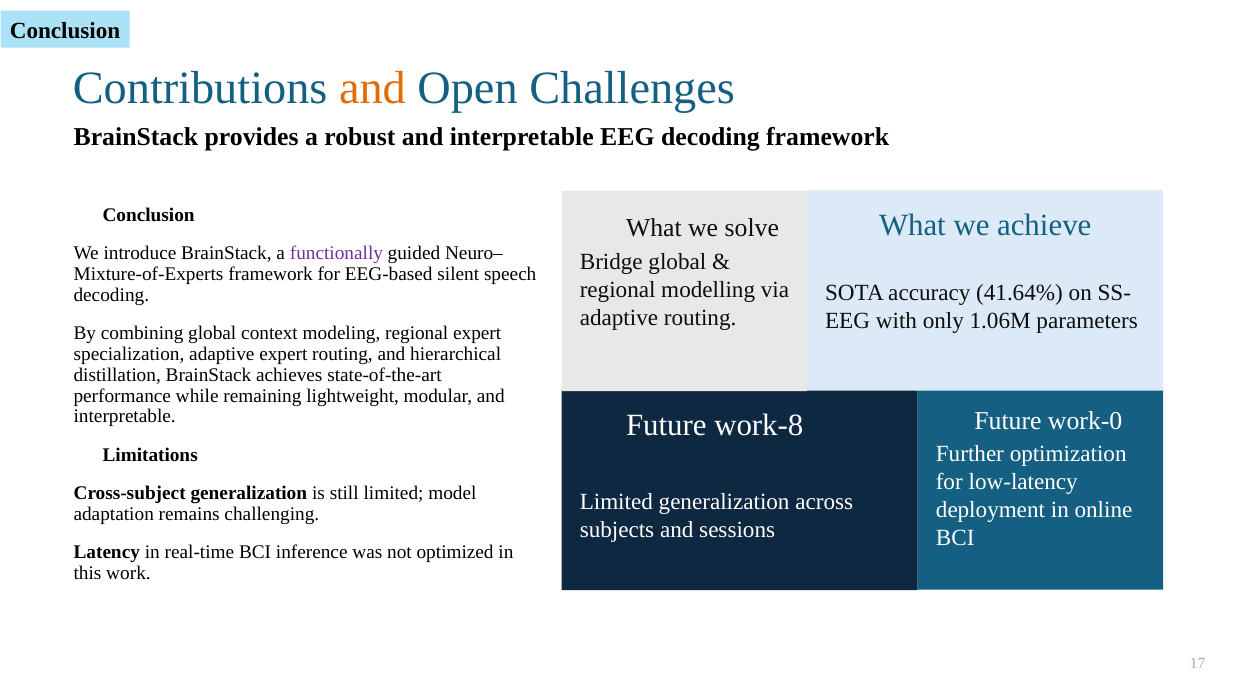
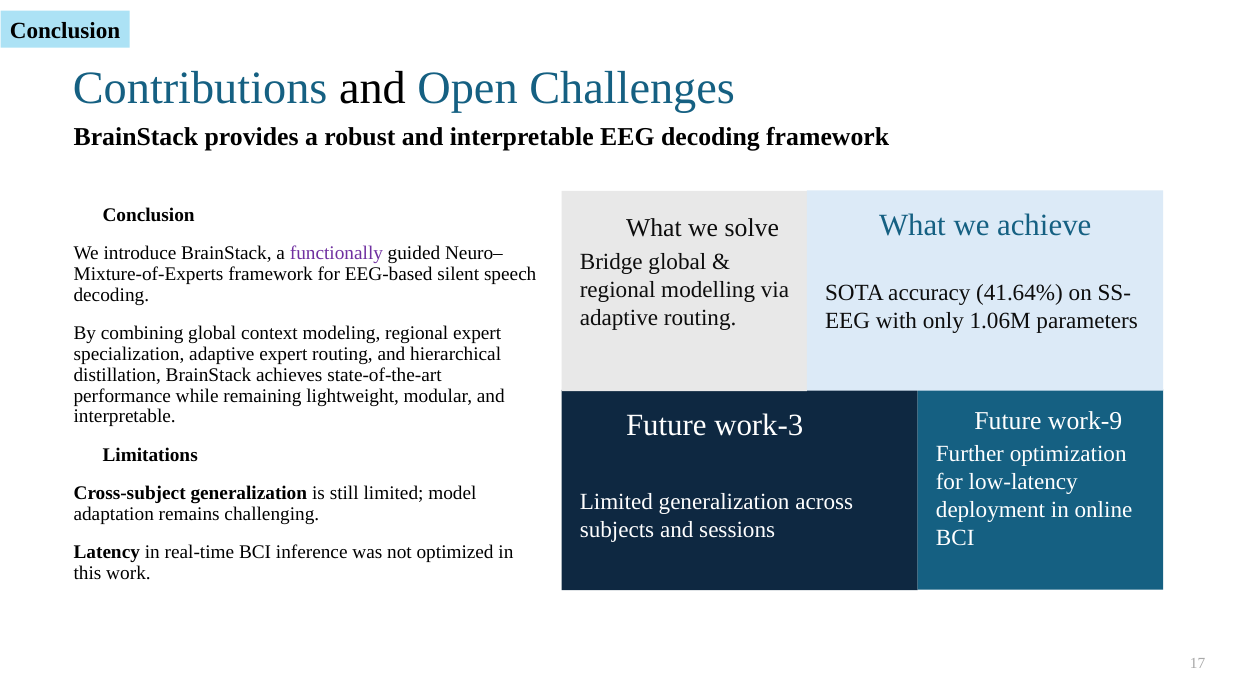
and at (372, 88) colour: orange -> black
work-0: work-0 -> work-9
work-8: work-8 -> work-3
